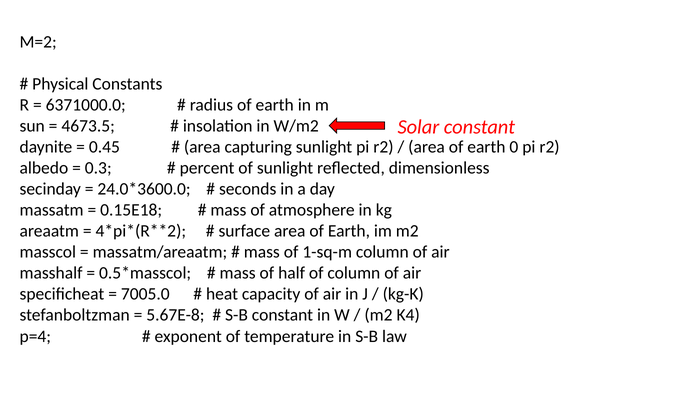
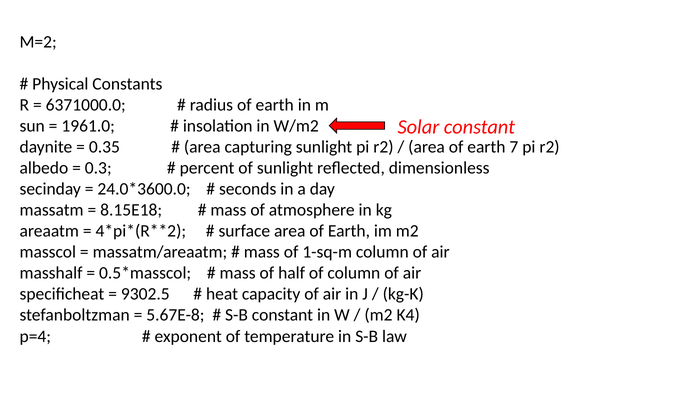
4673.5: 4673.5 -> 1961.0
0.45: 0.45 -> 0.35
0: 0 -> 7
0.15E18: 0.15E18 -> 8.15E18
7005.0: 7005.0 -> 9302.5
